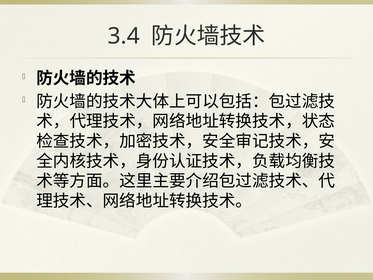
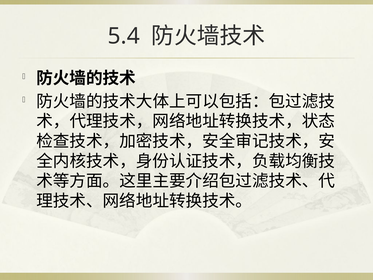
3.4: 3.4 -> 5.4
